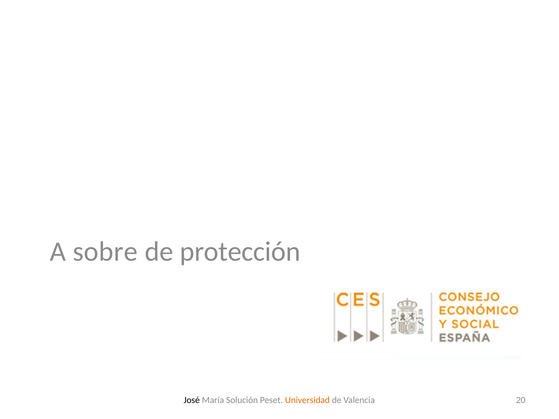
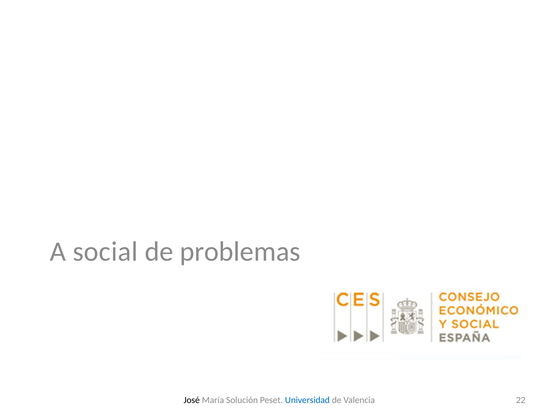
sobre: sobre -> social
protección: protección -> problemas
Universidad colour: orange -> blue
20: 20 -> 22
